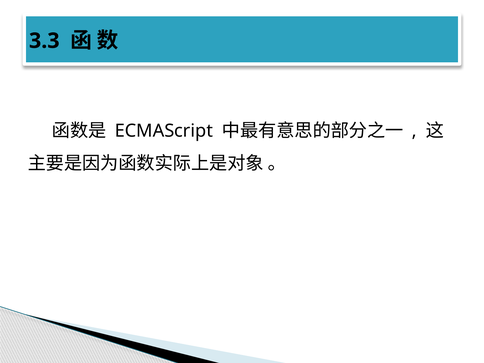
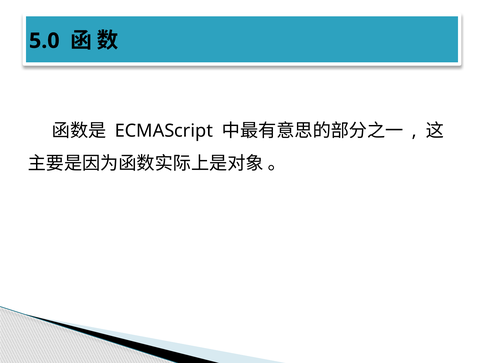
3.3: 3.3 -> 5.0
